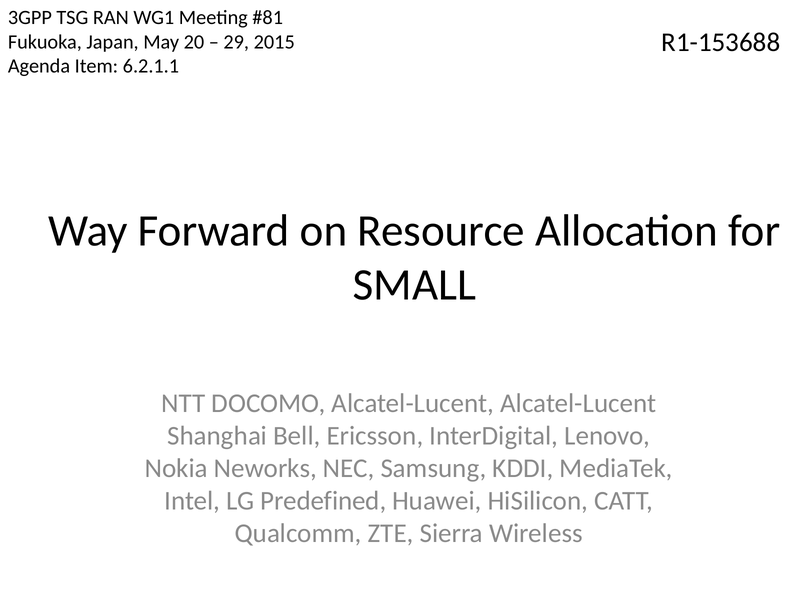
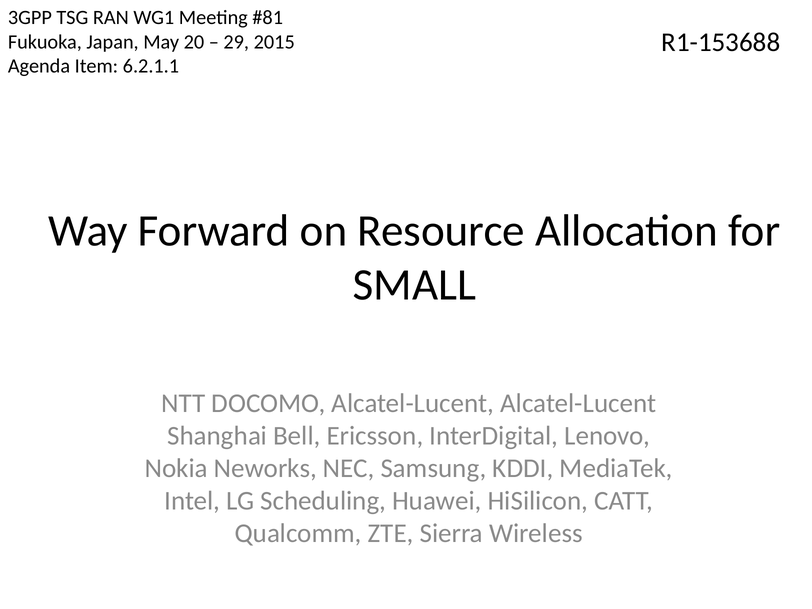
Predefined: Predefined -> Scheduling
